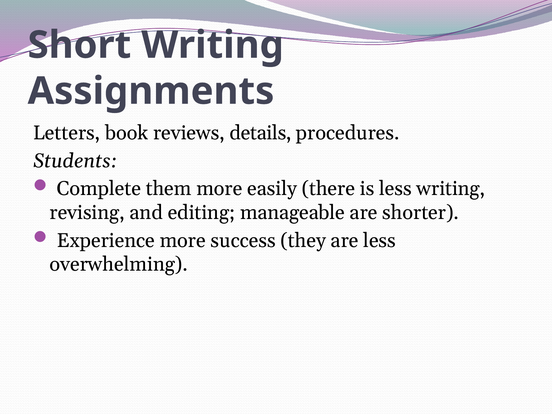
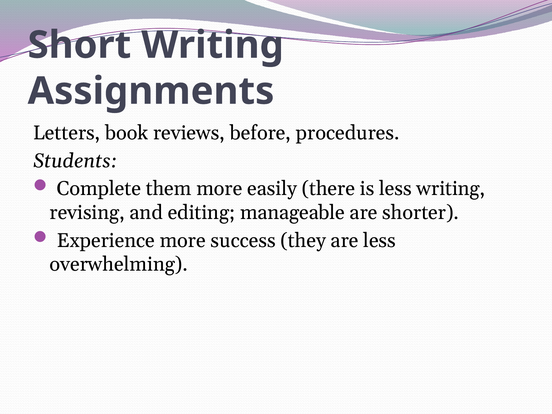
details: details -> before
